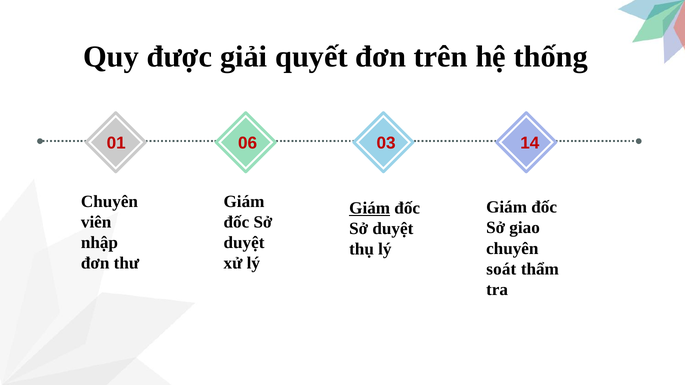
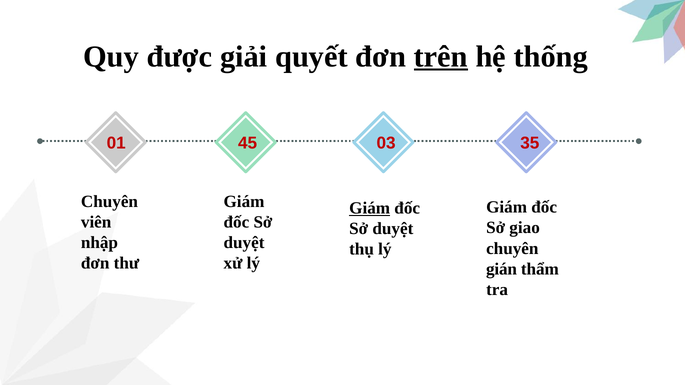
trên underline: none -> present
06: 06 -> 45
14: 14 -> 35
soát: soát -> gián
